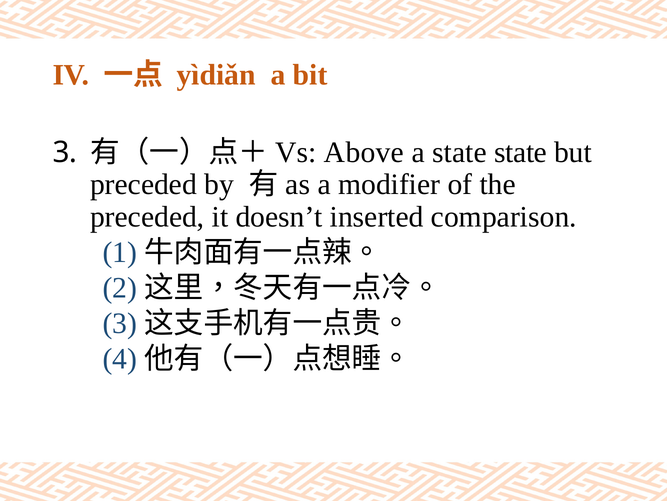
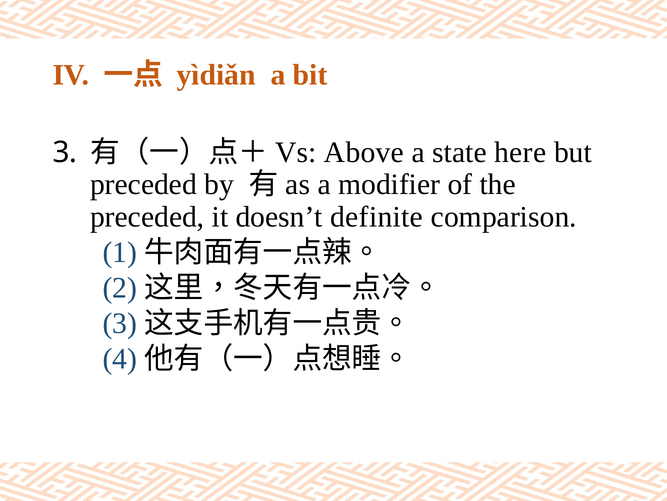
state state: state -> here
inserted: inserted -> definite
